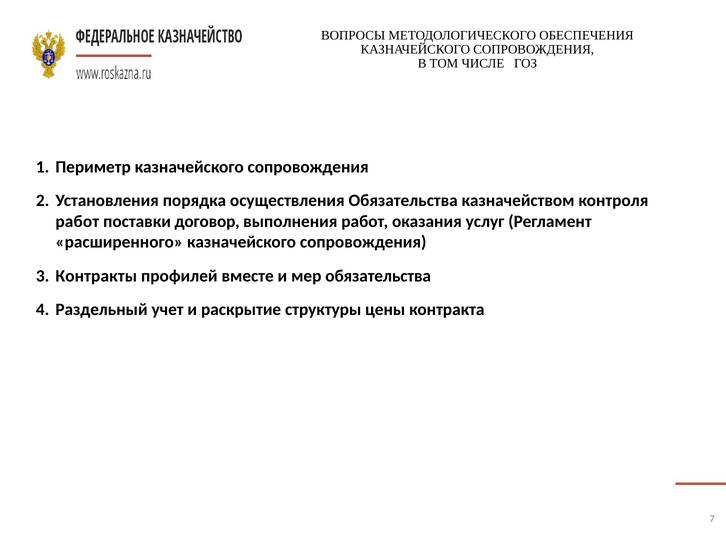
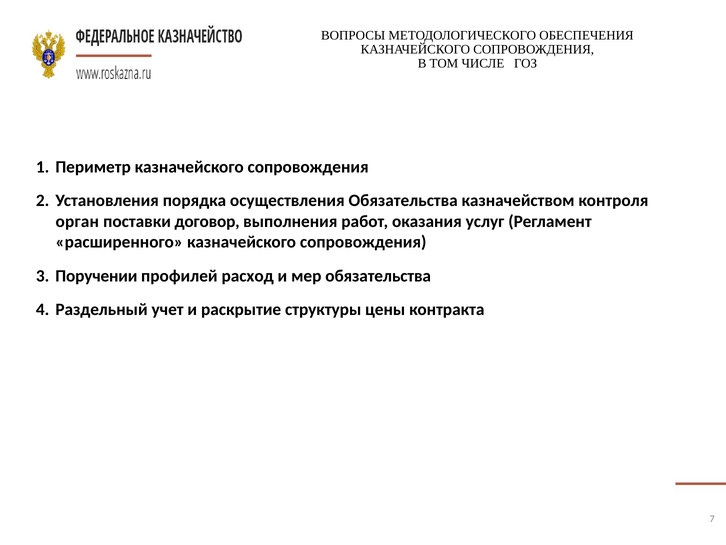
работ at (77, 221): работ -> орган
Контракты: Контракты -> Поручении
вместе: вместе -> расход
